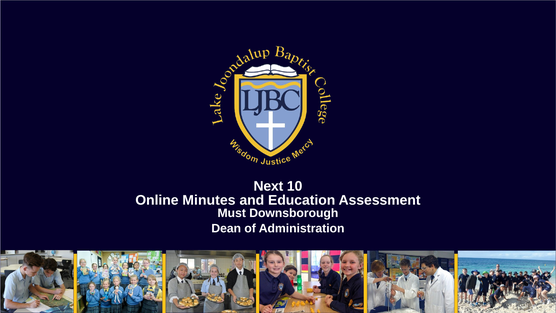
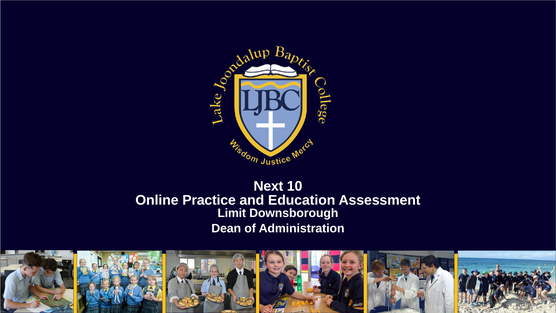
Minutes: Minutes -> Practice
Must: Must -> Limit
